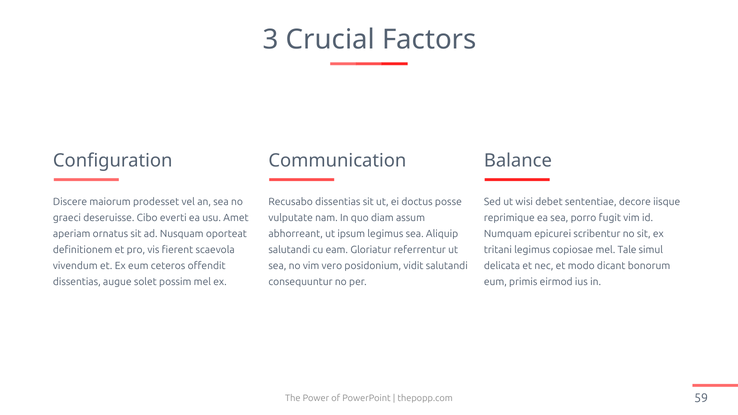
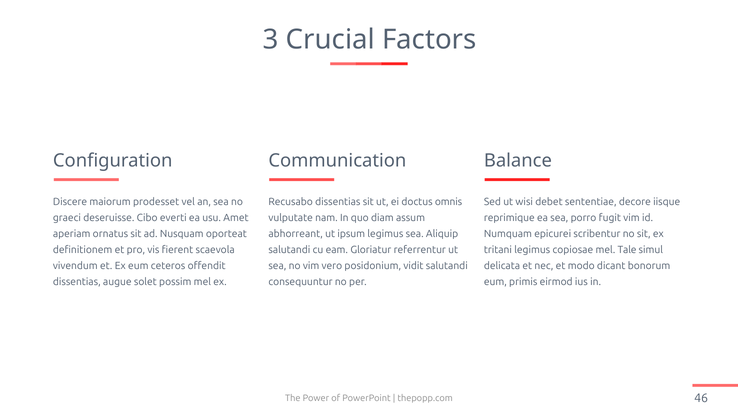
posse: posse -> omnis
59: 59 -> 46
